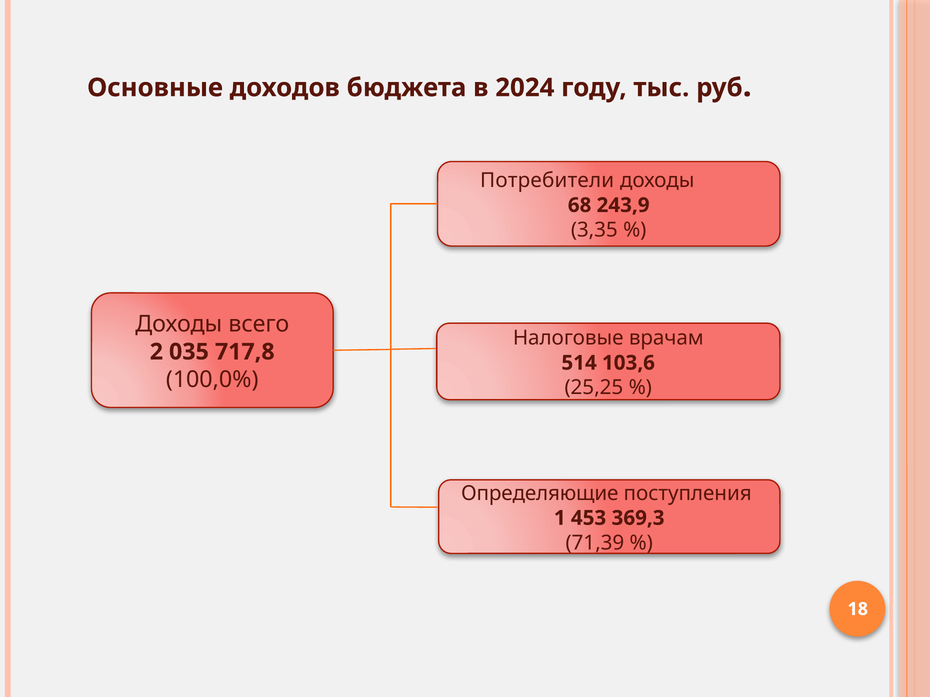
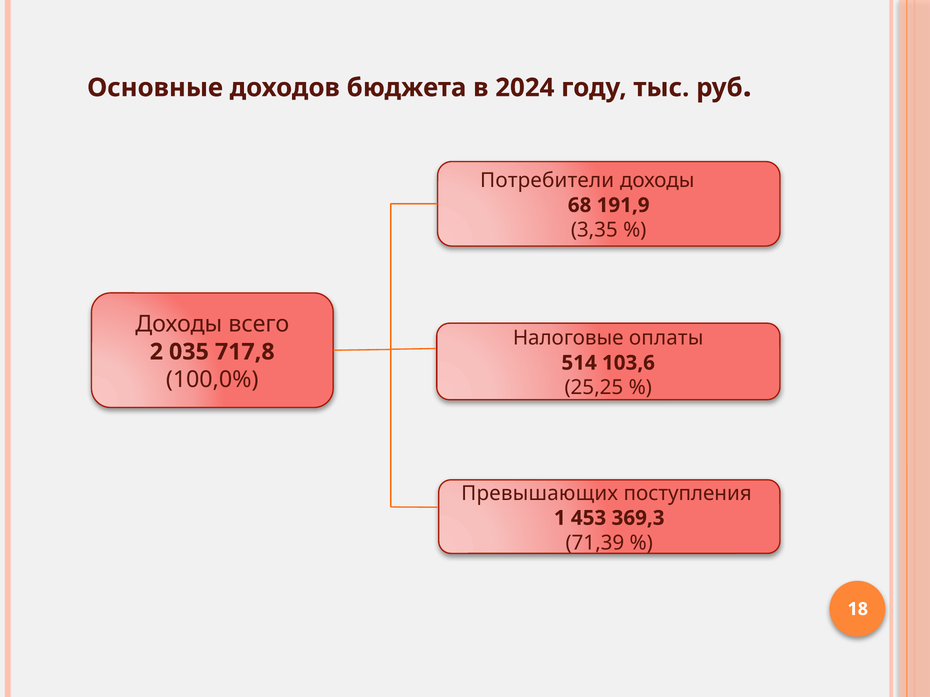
243,9: 243,9 -> 191,9
врачам: врачам -> оплаты
Определяющие: Определяющие -> Превышающих
